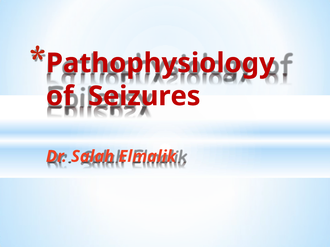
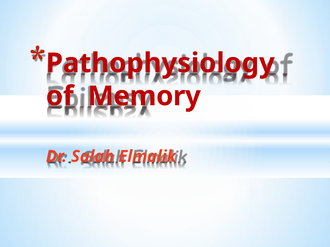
Seizures: Seizures -> Memory
